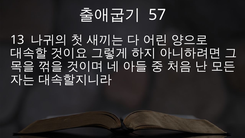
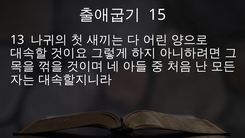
57: 57 -> 15
